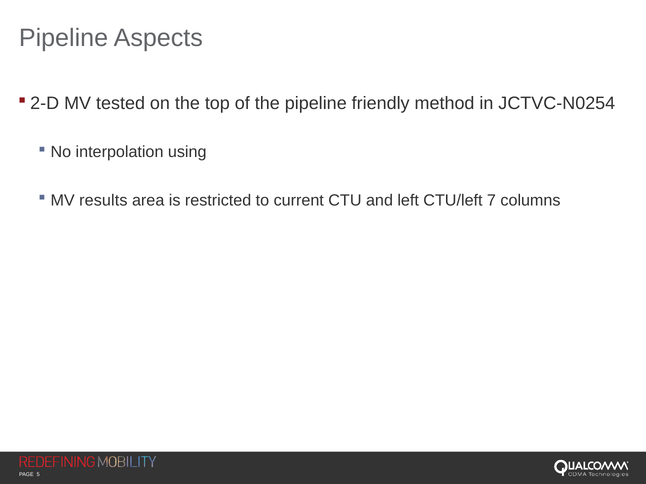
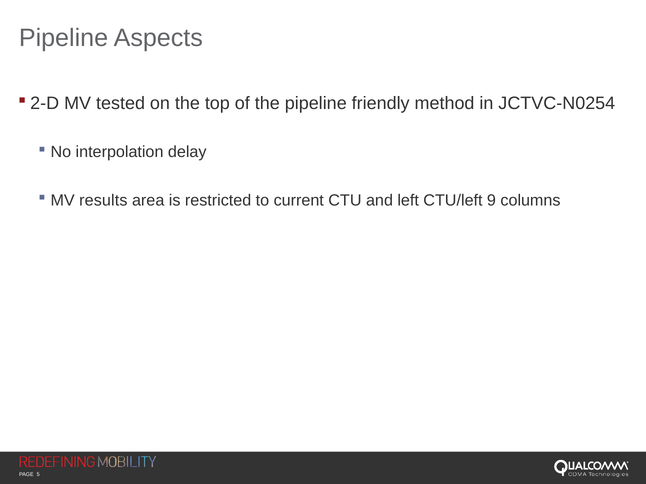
using: using -> delay
7: 7 -> 9
